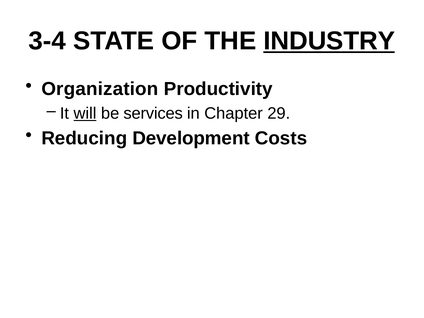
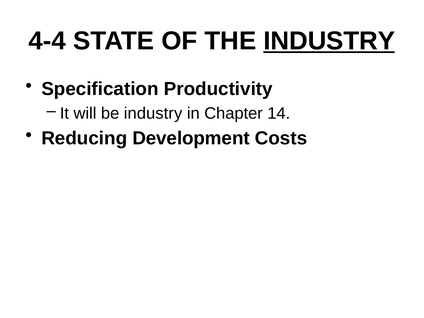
3-4: 3-4 -> 4-4
Organization: Organization -> Specification
will underline: present -> none
be services: services -> industry
29: 29 -> 14
